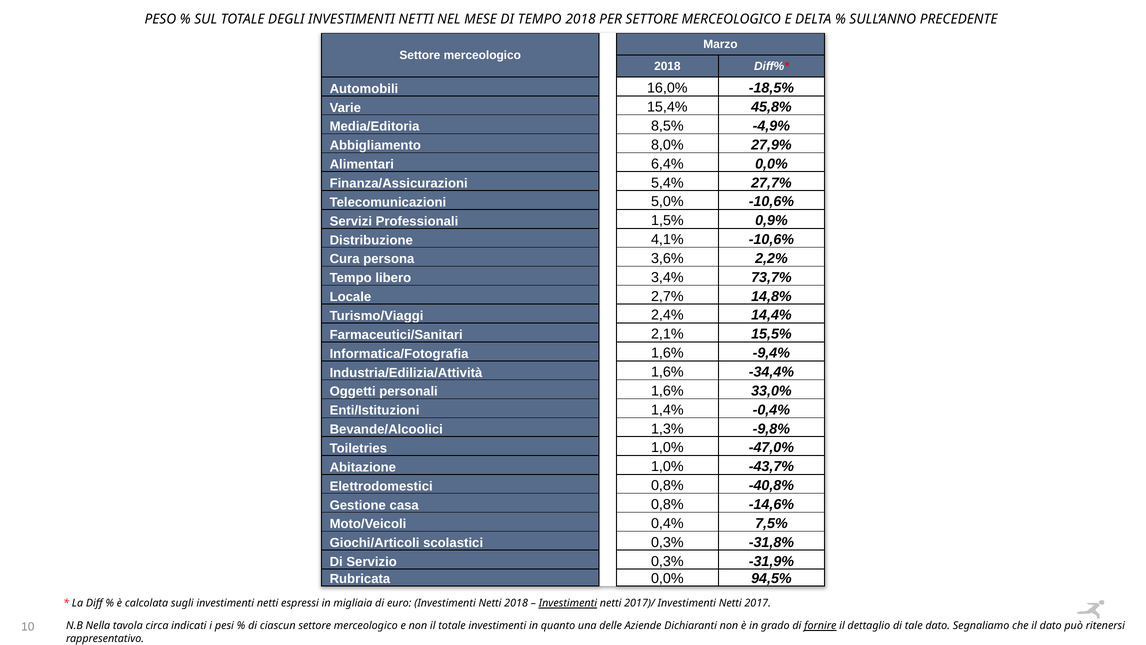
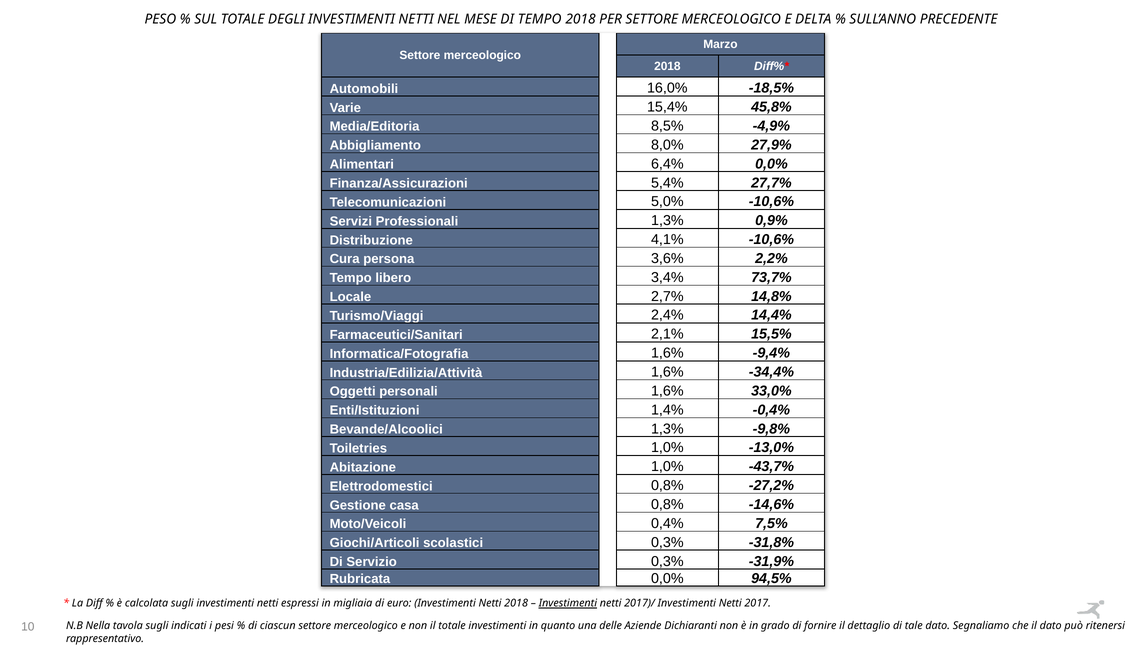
Professionali 1,5%: 1,5% -> 1,3%
-47,0%: -47,0% -> -13,0%
-40,8%: -40,8% -> -27,2%
tavola circa: circa -> sugli
fornire underline: present -> none
